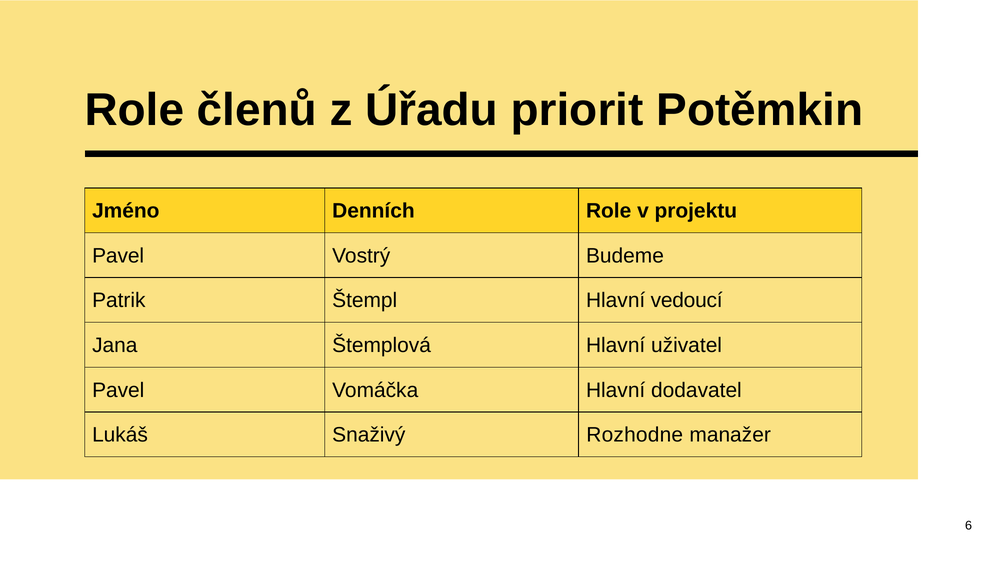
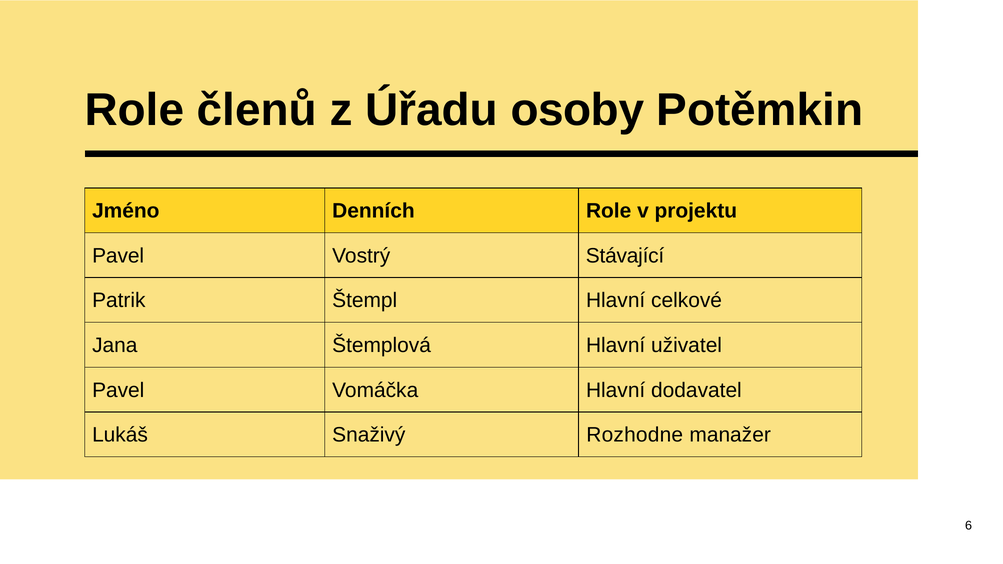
priorit: priorit -> osoby
Budeme: Budeme -> Stávající
vedoucí: vedoucí -> celkové
